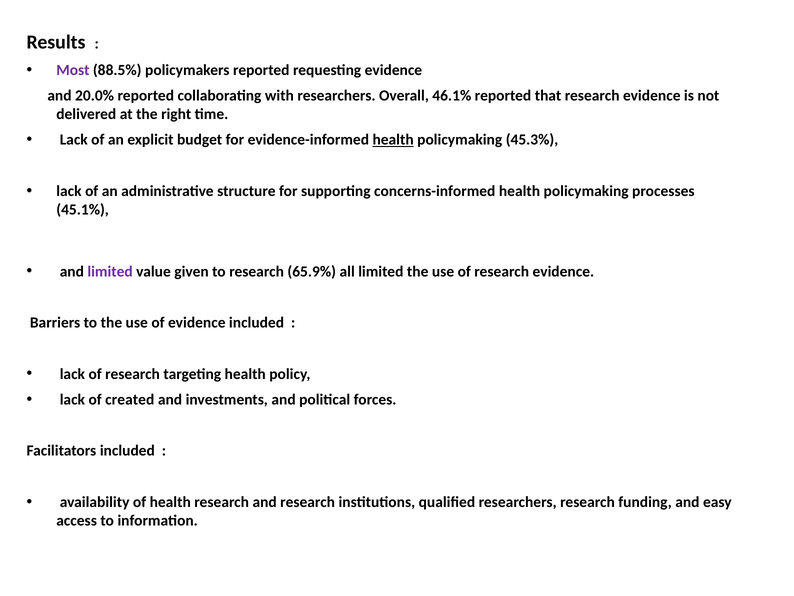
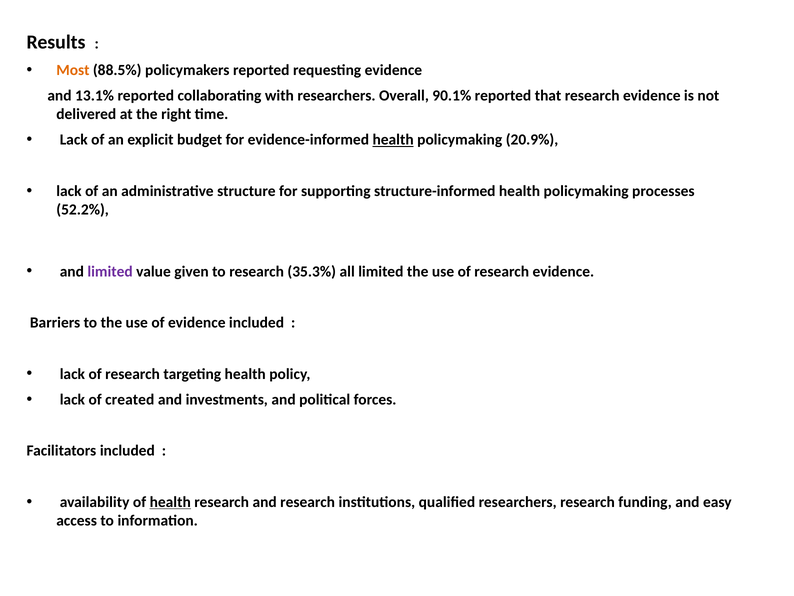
Most colour: purple -> orange
20.0%: 20.0% -> 13.1%
46.1%: 46.1% -> 90.1%
45.3%: 45.3% -> 20.9%
concerns-informed: concerns-informed -> structure-informed
45.1%: 45.1% -> 52.2%
65.9%: 65.9% -> 35.3%
health at (170, 502) underline: none -> present
